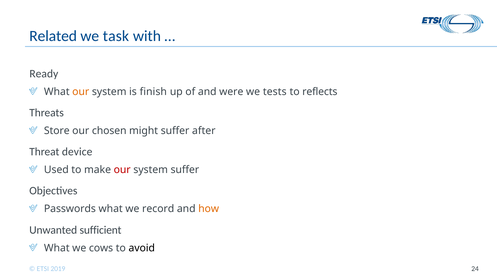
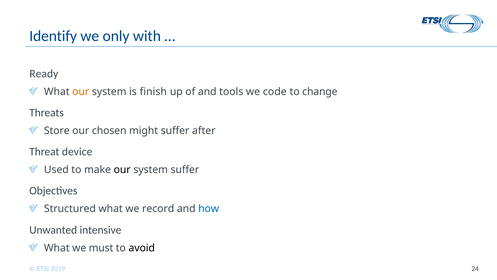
Related: Related -> Identify
task: task -> only
were: were -> tools
tests: tests -> code
reflects: reflects -> change
our at (122, 170) colour: red -> black
Passwords: Passwords -> Structured
how colour: orange -> blue
sufficient: sufficient -> intensive
cows: cows -> must
